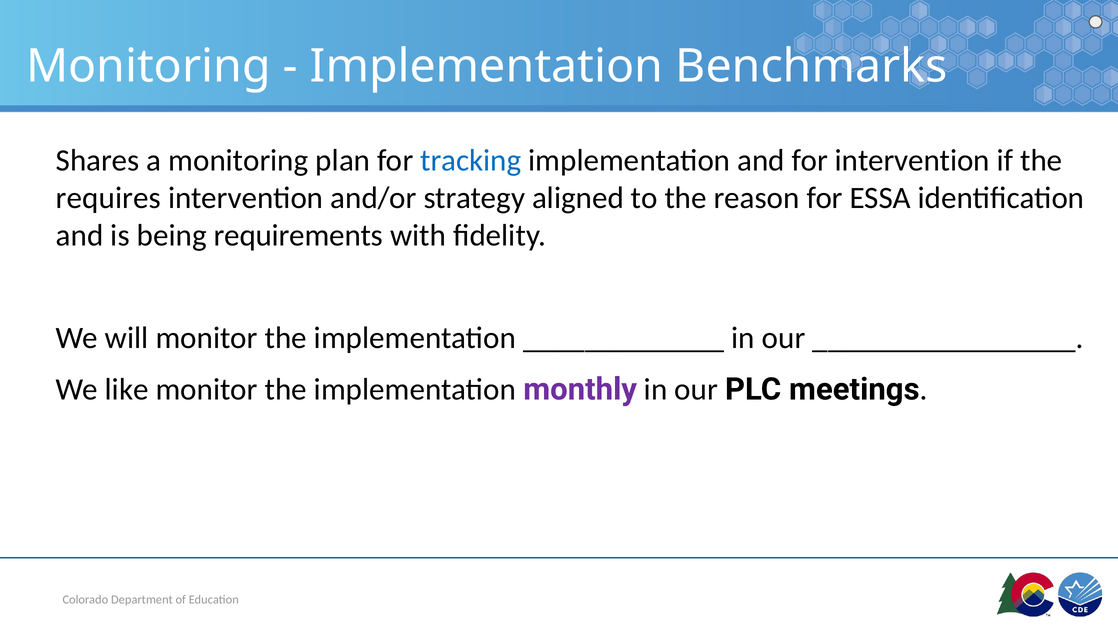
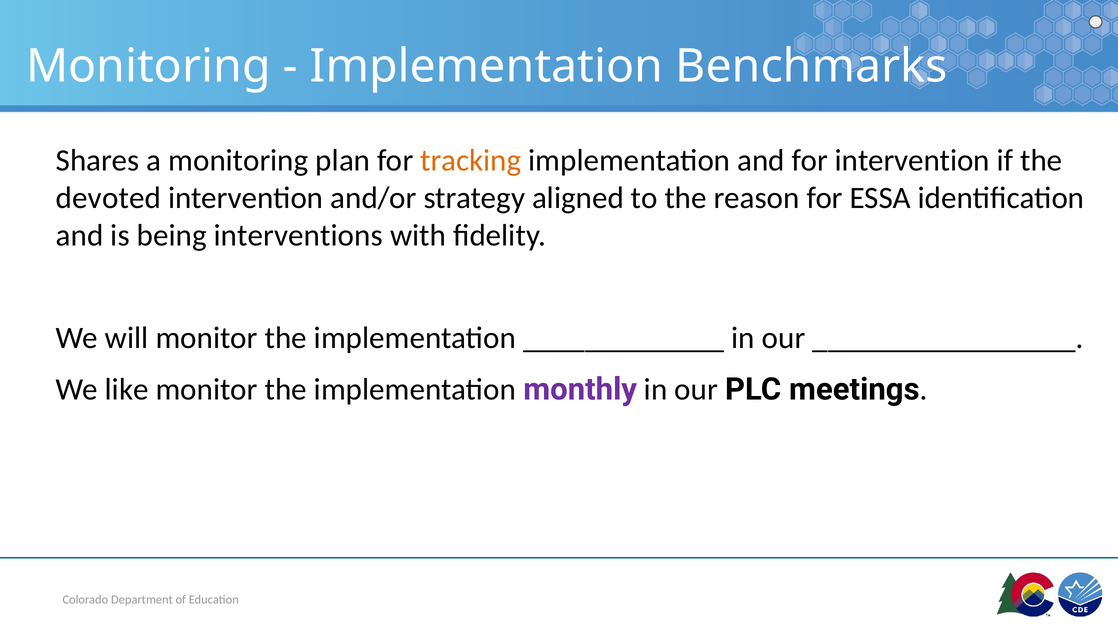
tracking colour: blue -> orange
requires: requires -> devoted
requirements: requirements -> interventions
